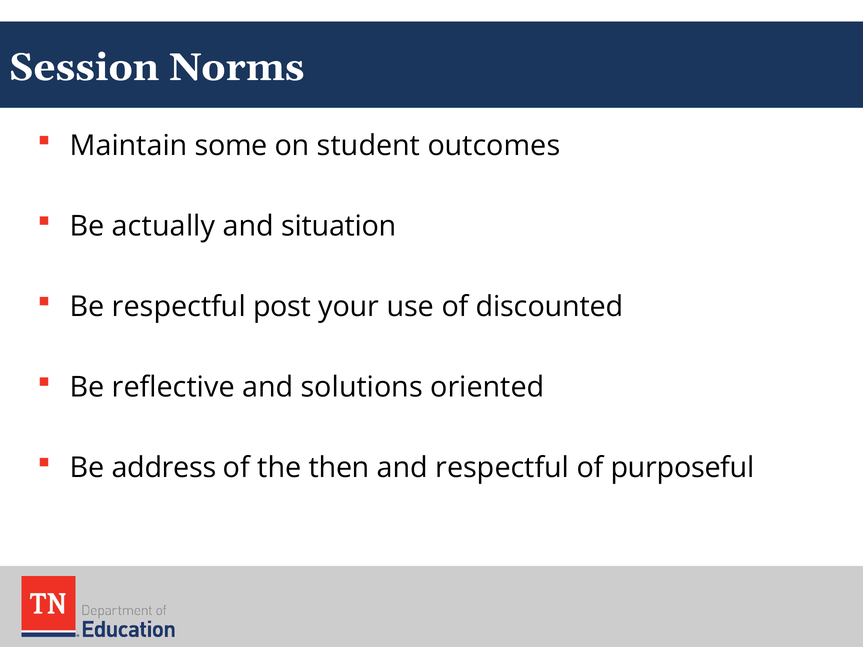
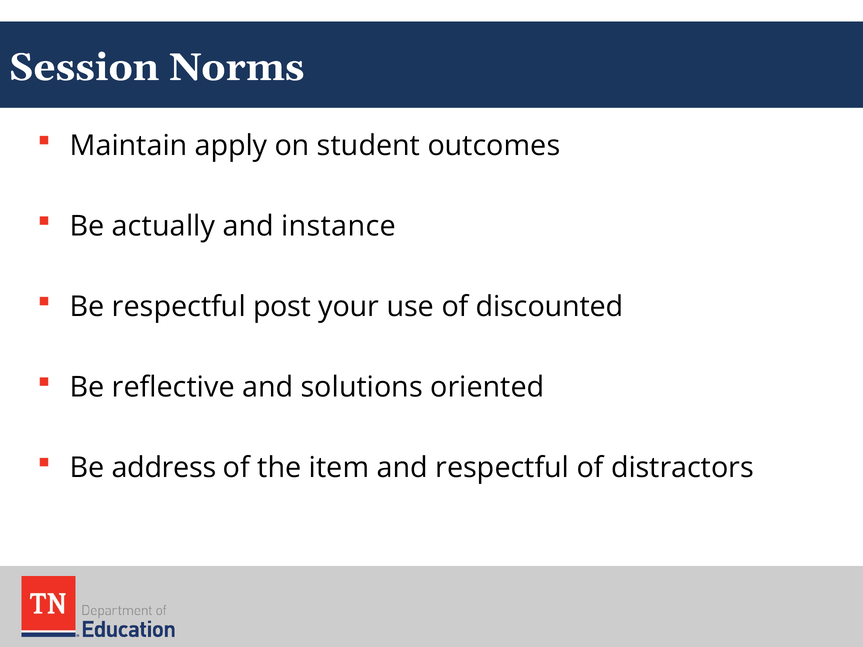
some: some -> apply
situation: situation -> instance
then: then -> item
purposeful: purposeful -> distractors
